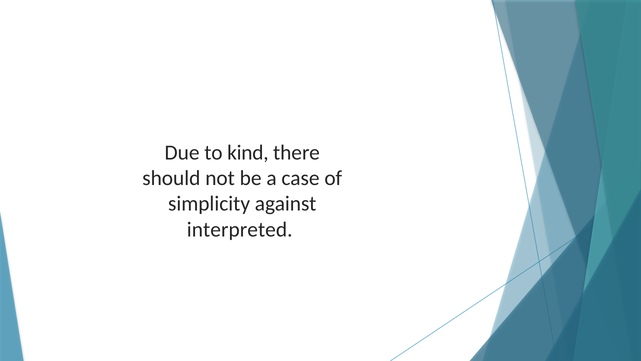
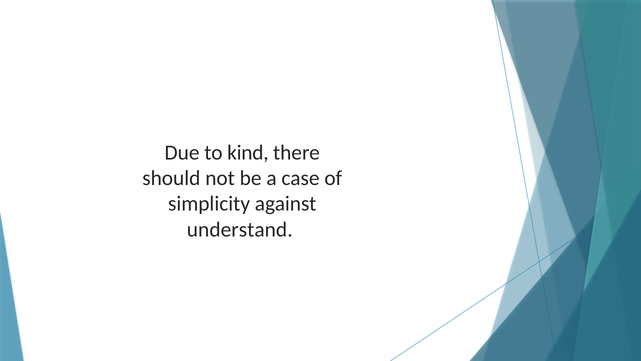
interpreted: interpreted -> understand
